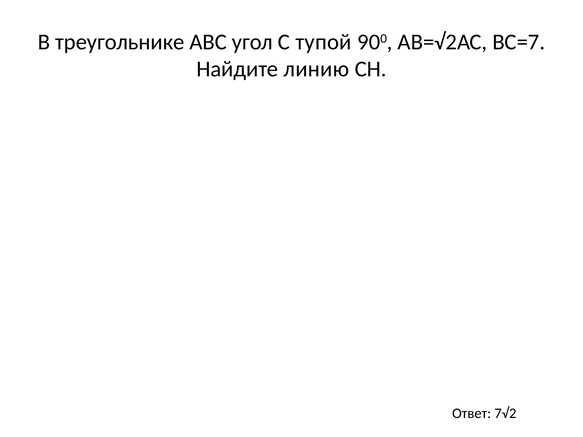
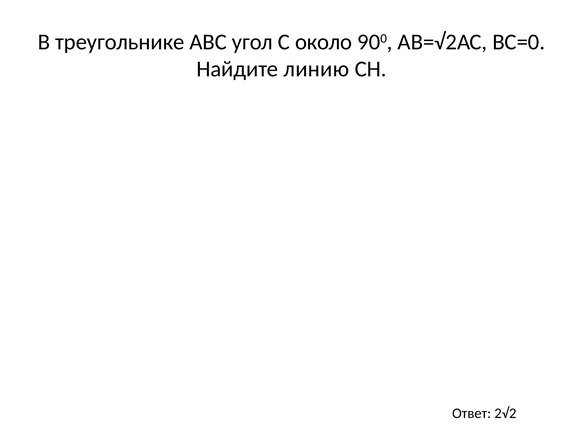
тупой: тупой -> около
ВС=7: ВС=7 -> ВС=0
7√2: 7√2 -> 2√2
